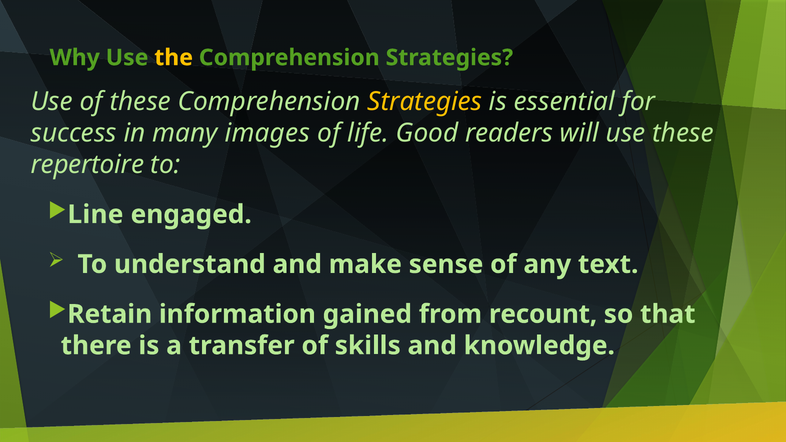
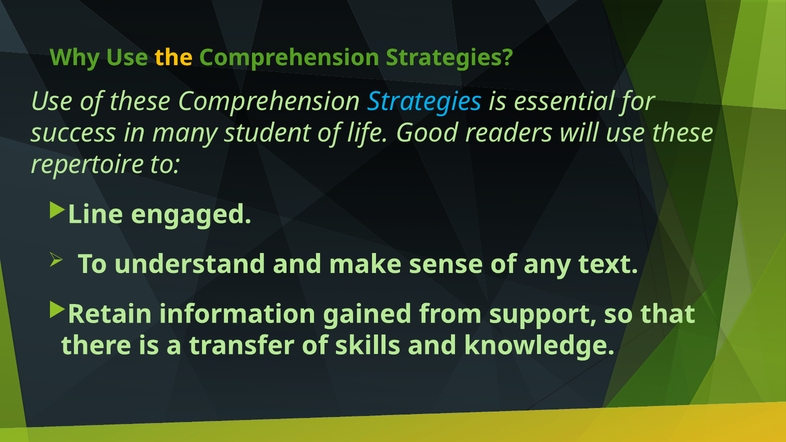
Strategies at (425, 102) colour: yellow -> light blue
images: images -> student
recount: recount -> support
